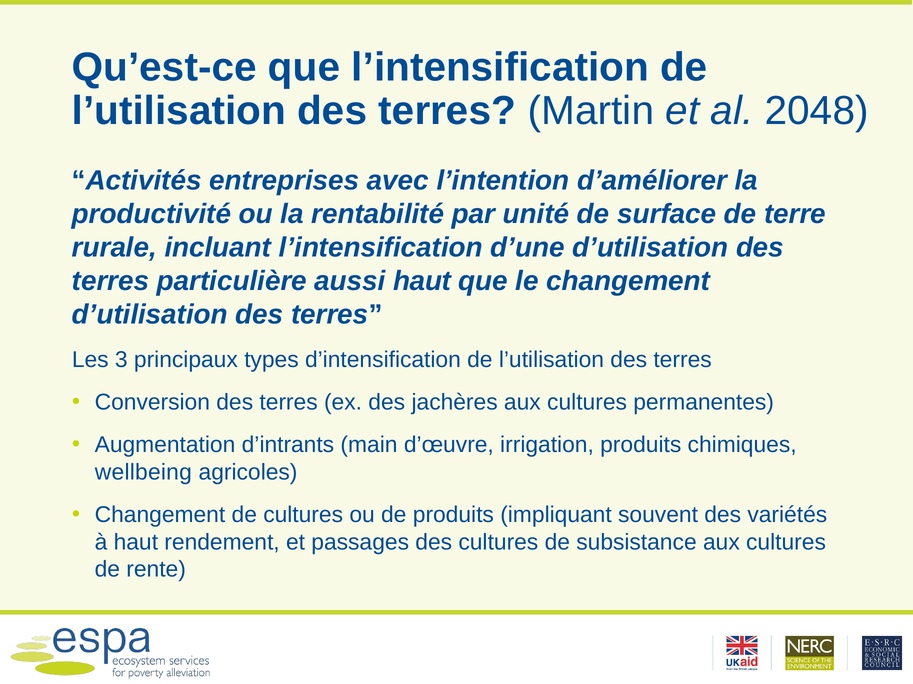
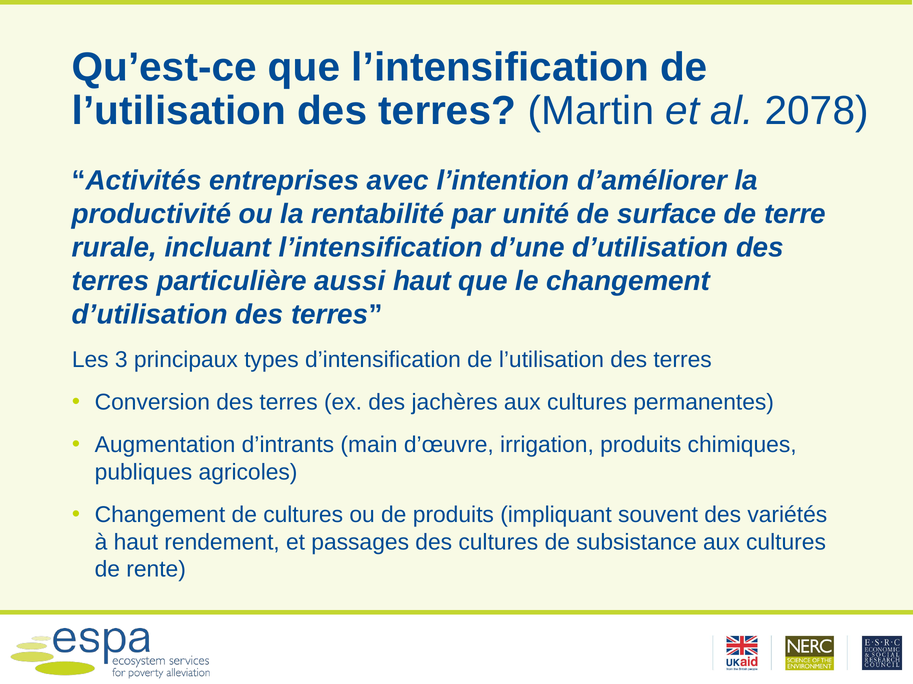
2048: 2048 -> 2078
wellbeing: wellbeing -> publiques
